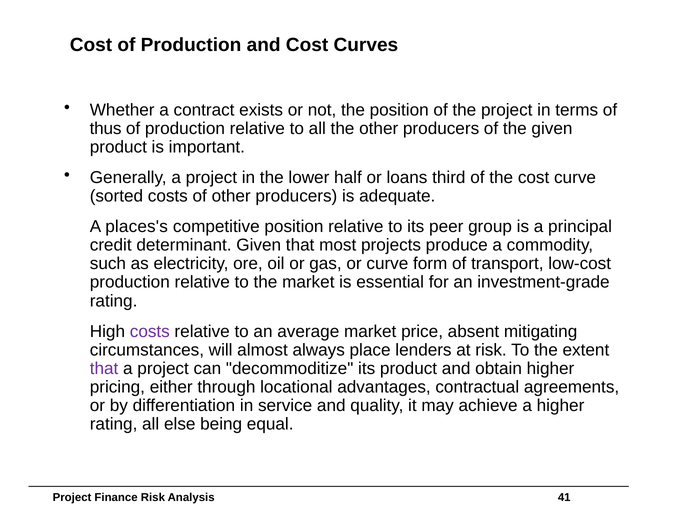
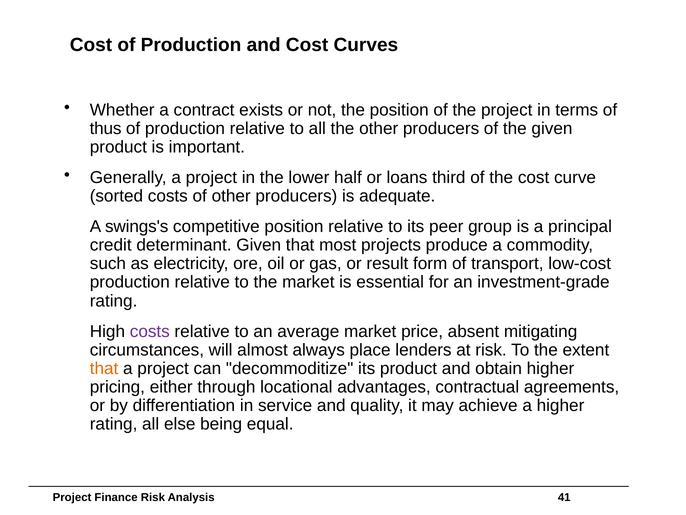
places's: places's -> swings's
or curve: curve -> result
that at (104, 368) colour: purple -> orange
